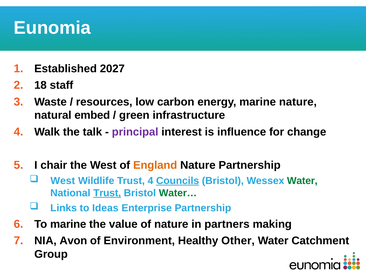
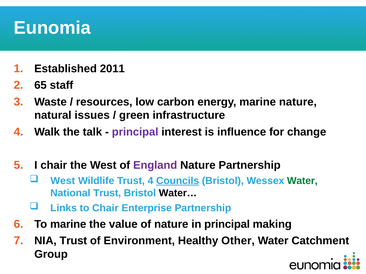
2027: 2027 -> 2011
18: 18 -> 65
embed: embed -> issues
England colour: orange -> purple
Trust at (107, 193) underline: present -> none
Water… colour: green -> black
to Ideas: Ideas -> Chair
in partners: partners -> principal
NIA Avon: Avon -> Trust
